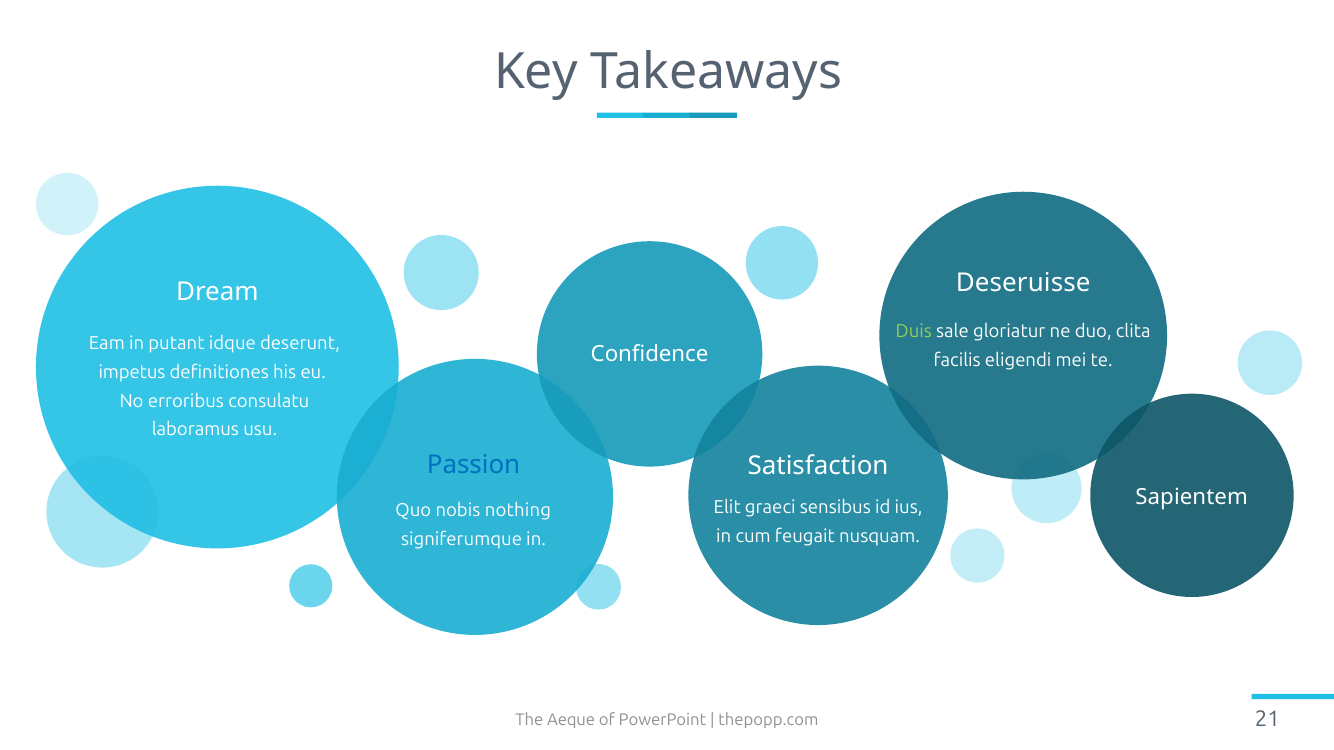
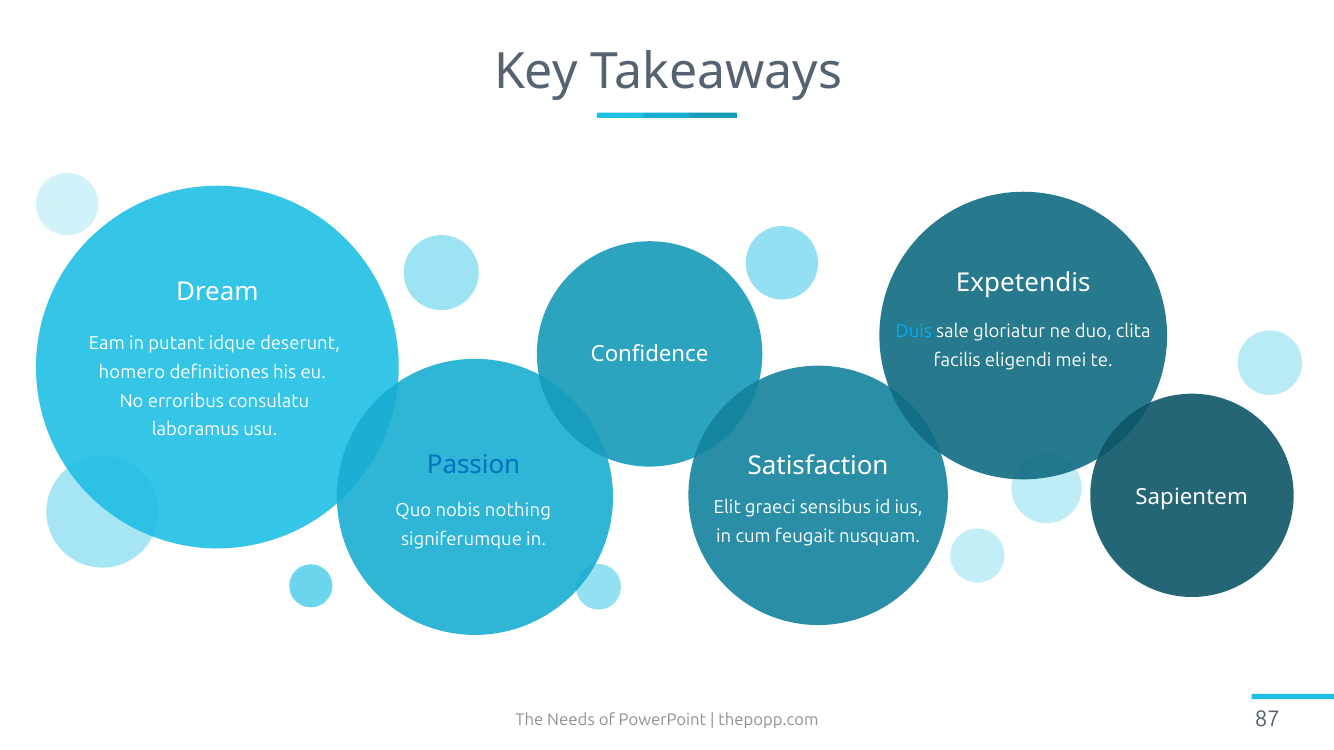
Deseruisse: Deseruisse -> Expetendis
Duis colour: light green -> light blue
impetus: impetus -> homero
Aeque: Aeque -> Needs
21: 21 -> 87
